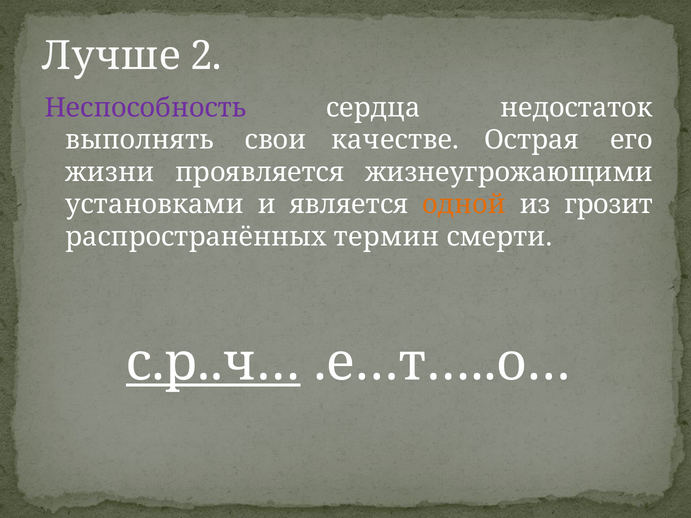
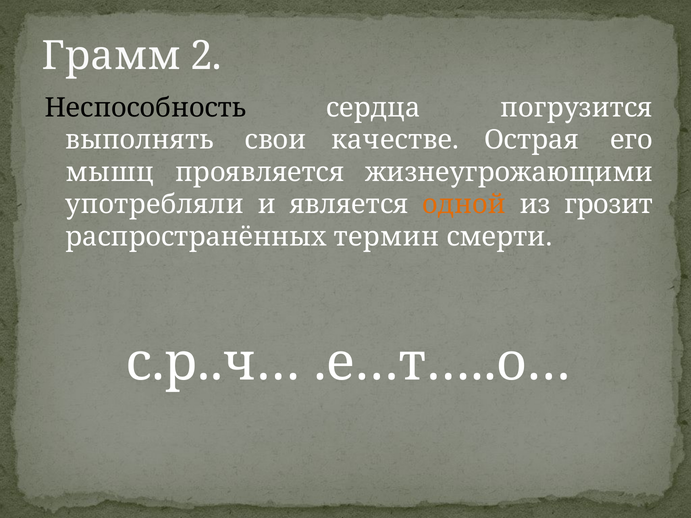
Лучше: Лучше -> Грамм
Неспособность colour: purple -> black
недостаток: недостаток -> погрузится
жизни: жизни -> мышц
установками: установками -> употребляли
с.р..ч… underline: present -> none
